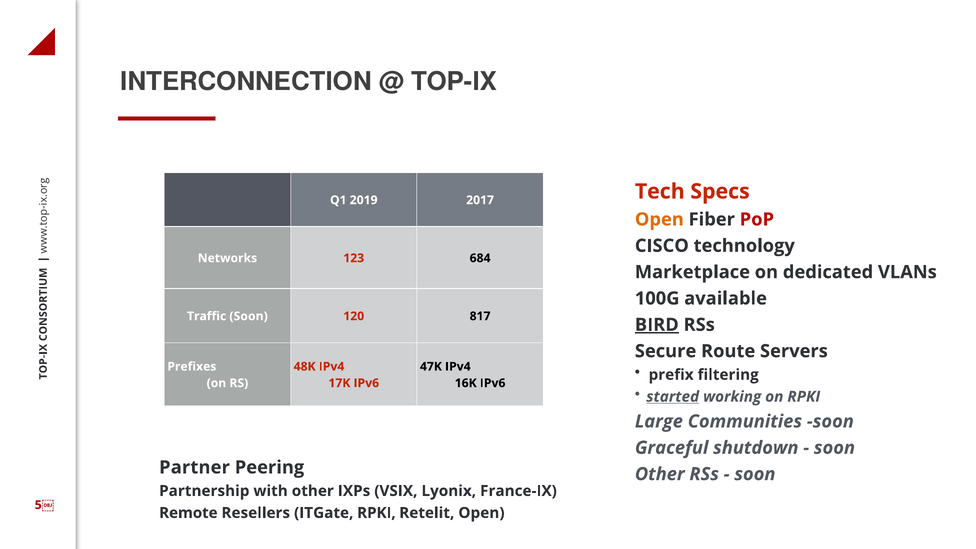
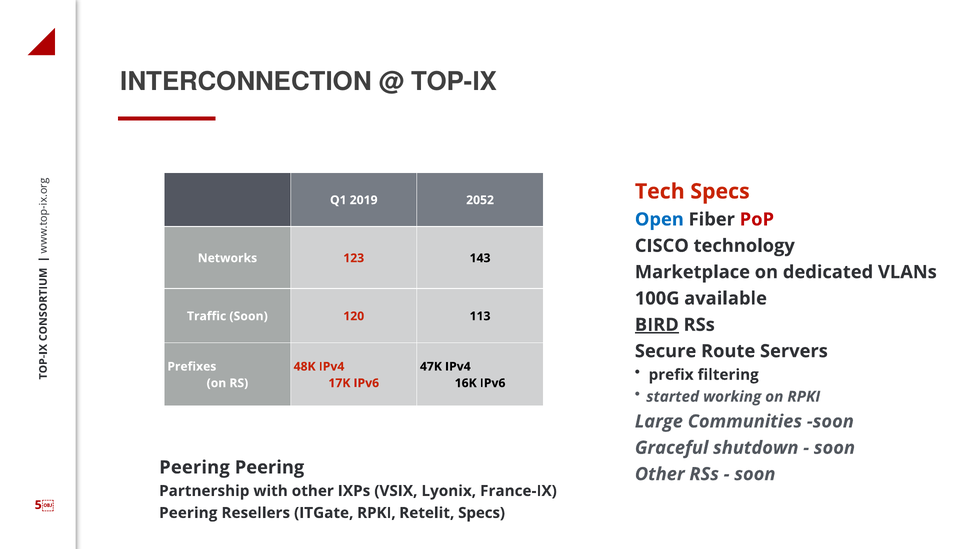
2017: 2017 -> 2052
Open at (659, 219) colour: orange -> blue
684: 684 -> 143
817: 817 -> 113
started underline: present -> none
Partner at (195, 467): Partner -> Peering
Remote at (188, 513): Remote -> Peering
Retelit Open: Open -> Specs
